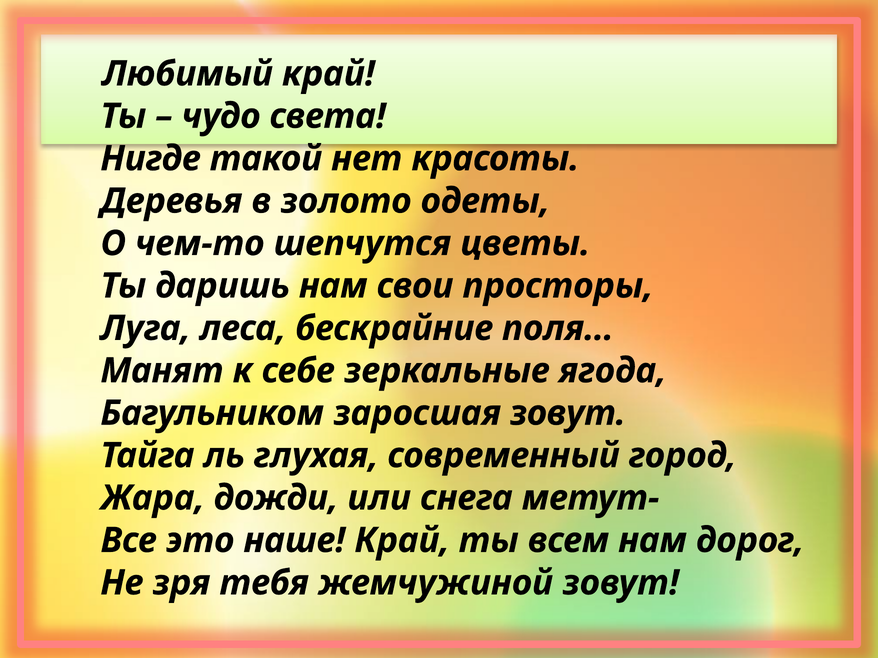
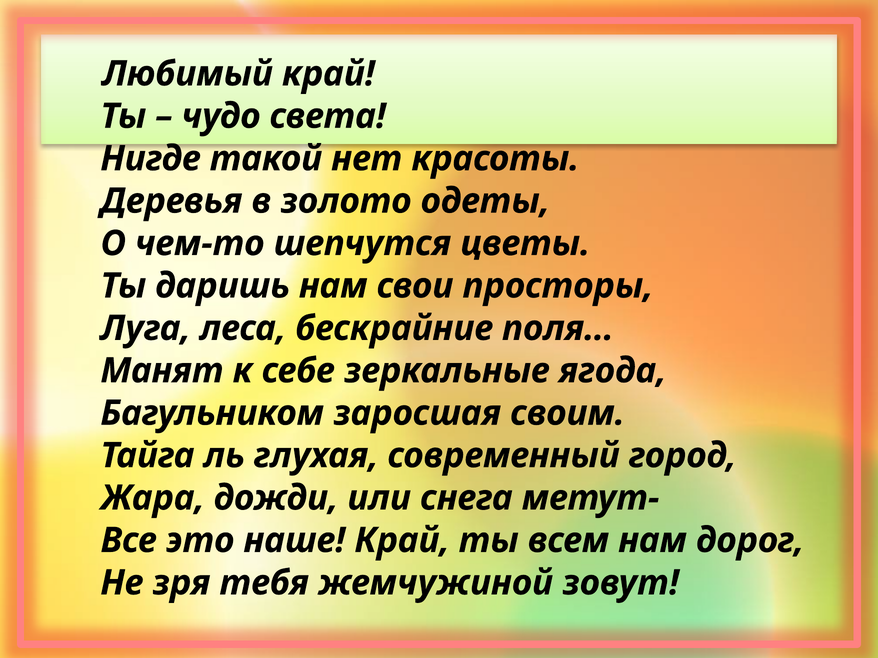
заросшая зовут: зовут -> своим
